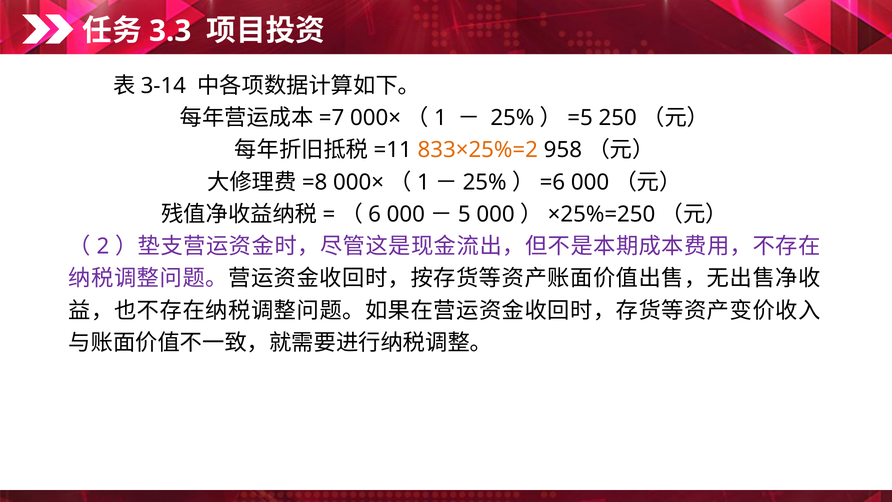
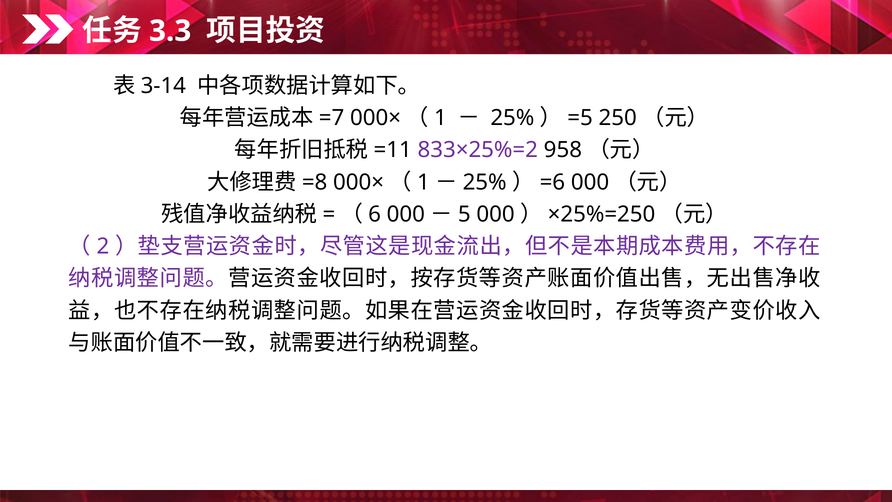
833×25%=2 colour: orange -> purple
